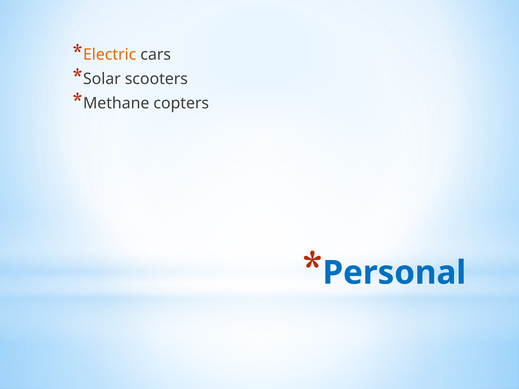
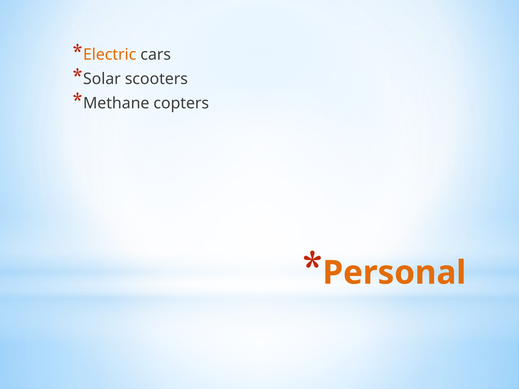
Personal colour: blue -> orange
